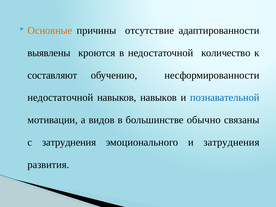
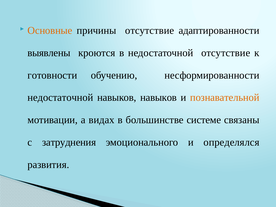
недостаточной количество: количество -> отсутствие
составляют: составляют -> готовности
познавательной colour: blue -> orange
видов: видов -> видах
обычно: обычно -> системе
и затруднения: затруднения -> определялся
